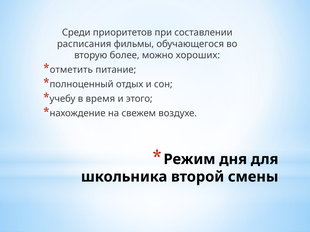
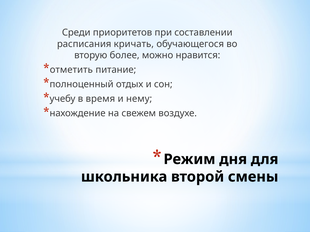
фильмы: фильмы -> кричать
хороших: хороших -> нравится
этого: этого -> нему
